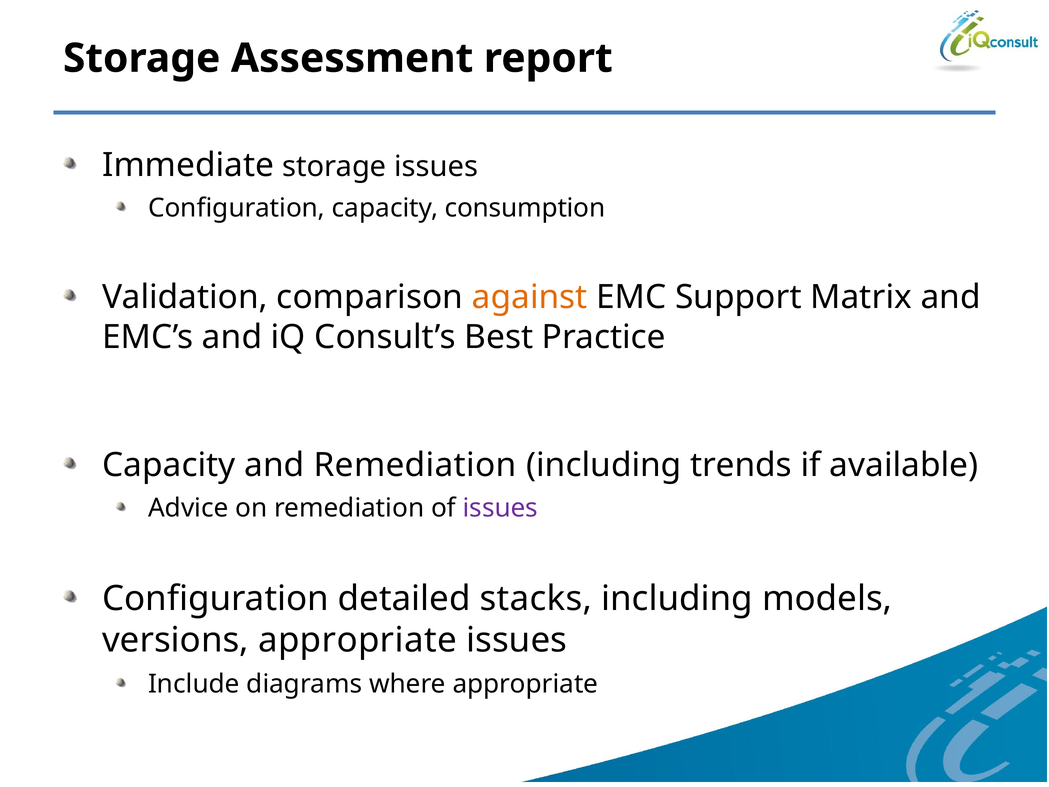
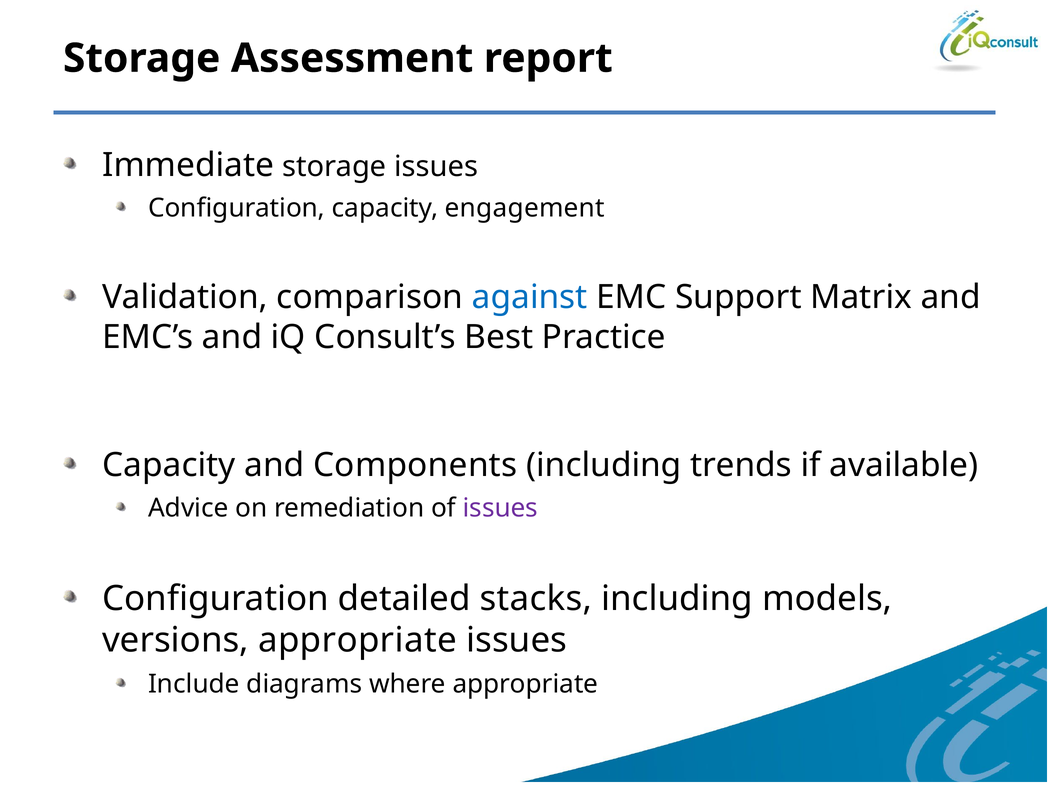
consumption: consumption -> engagement
against colour: orange -> blue
and Remediation: Remediation -> Components
